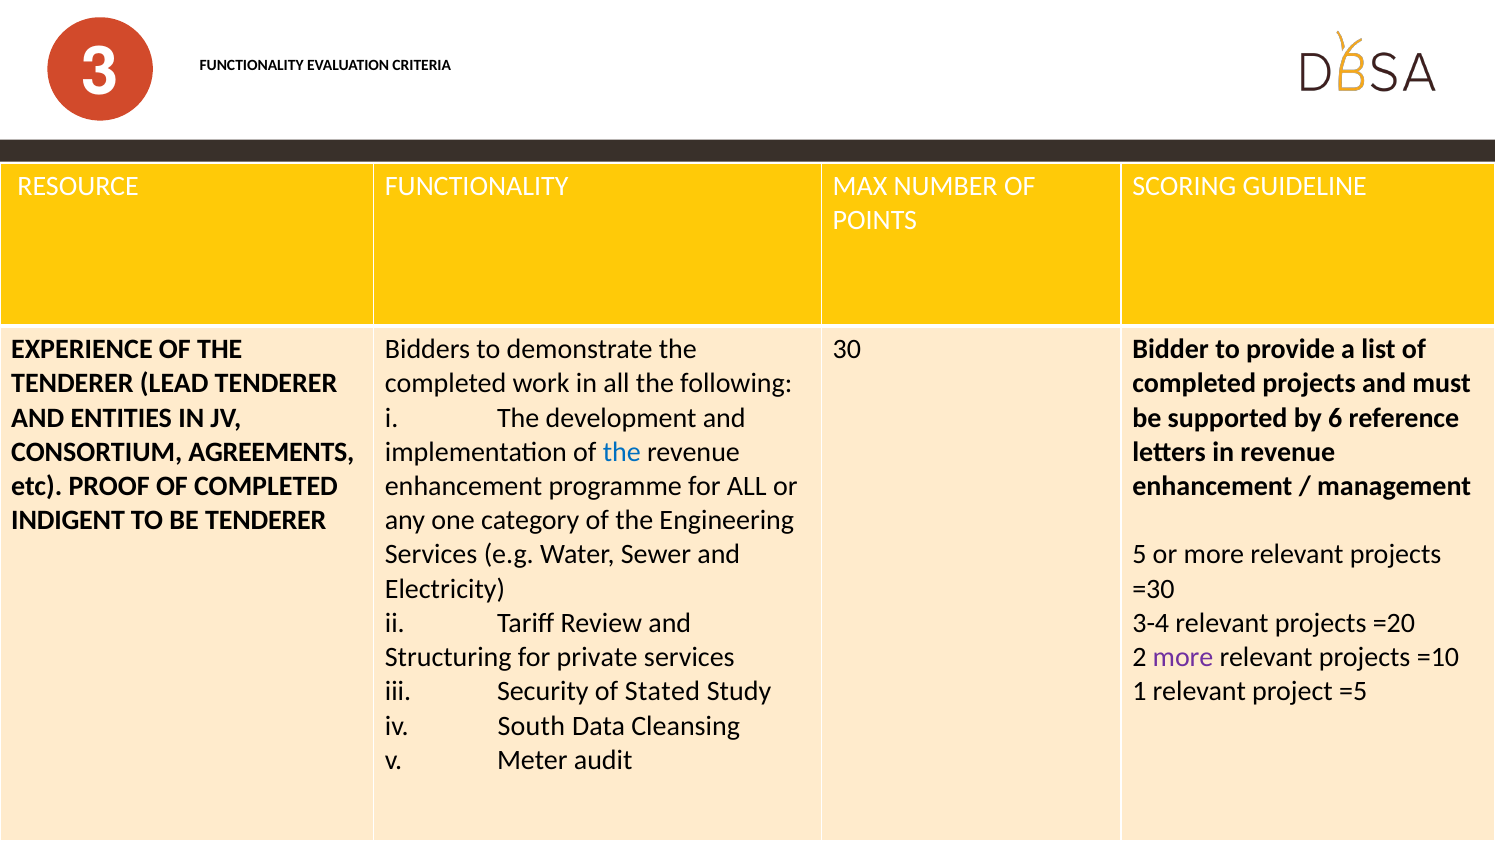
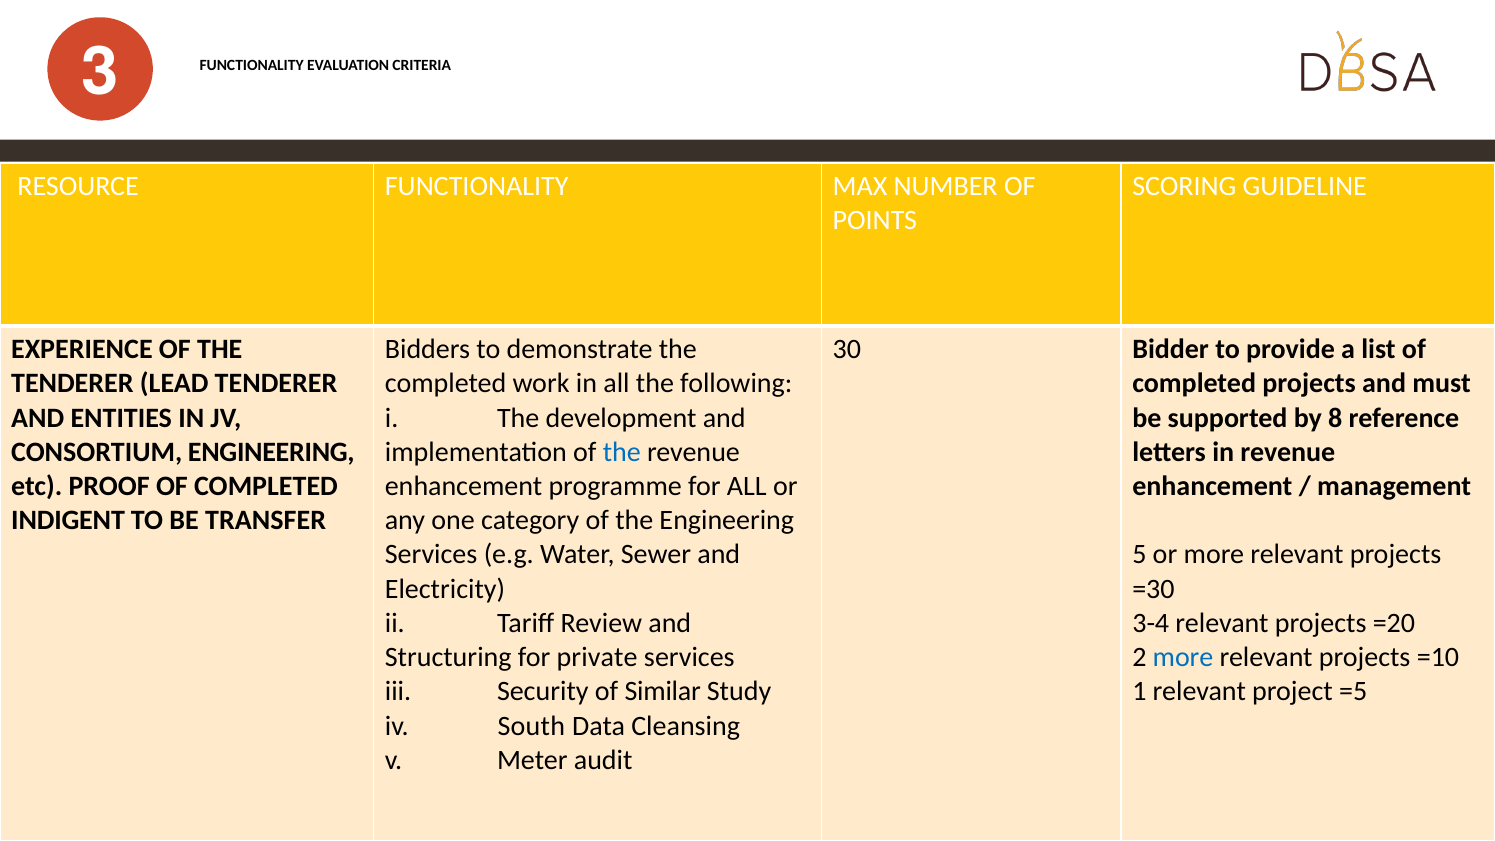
6: 6 -> 8
CONSORTIUM AGREEMENTS: AGREEMENTS -> ENGINEERING
BE TENDERER: TENDERER -> TRANSFER
more at (1183, 657) colour: purple -> blue
Stated: Stated -> Similar
